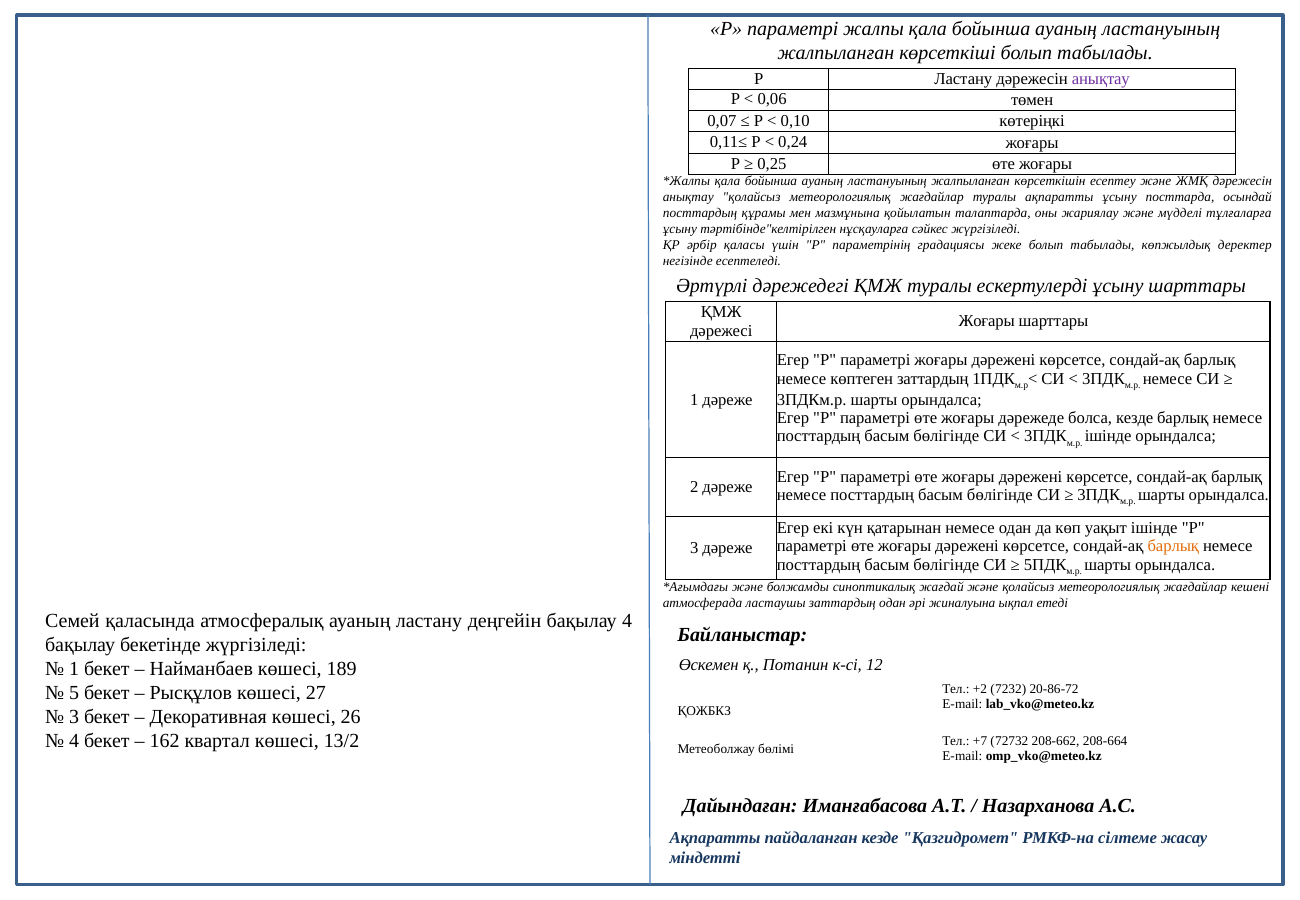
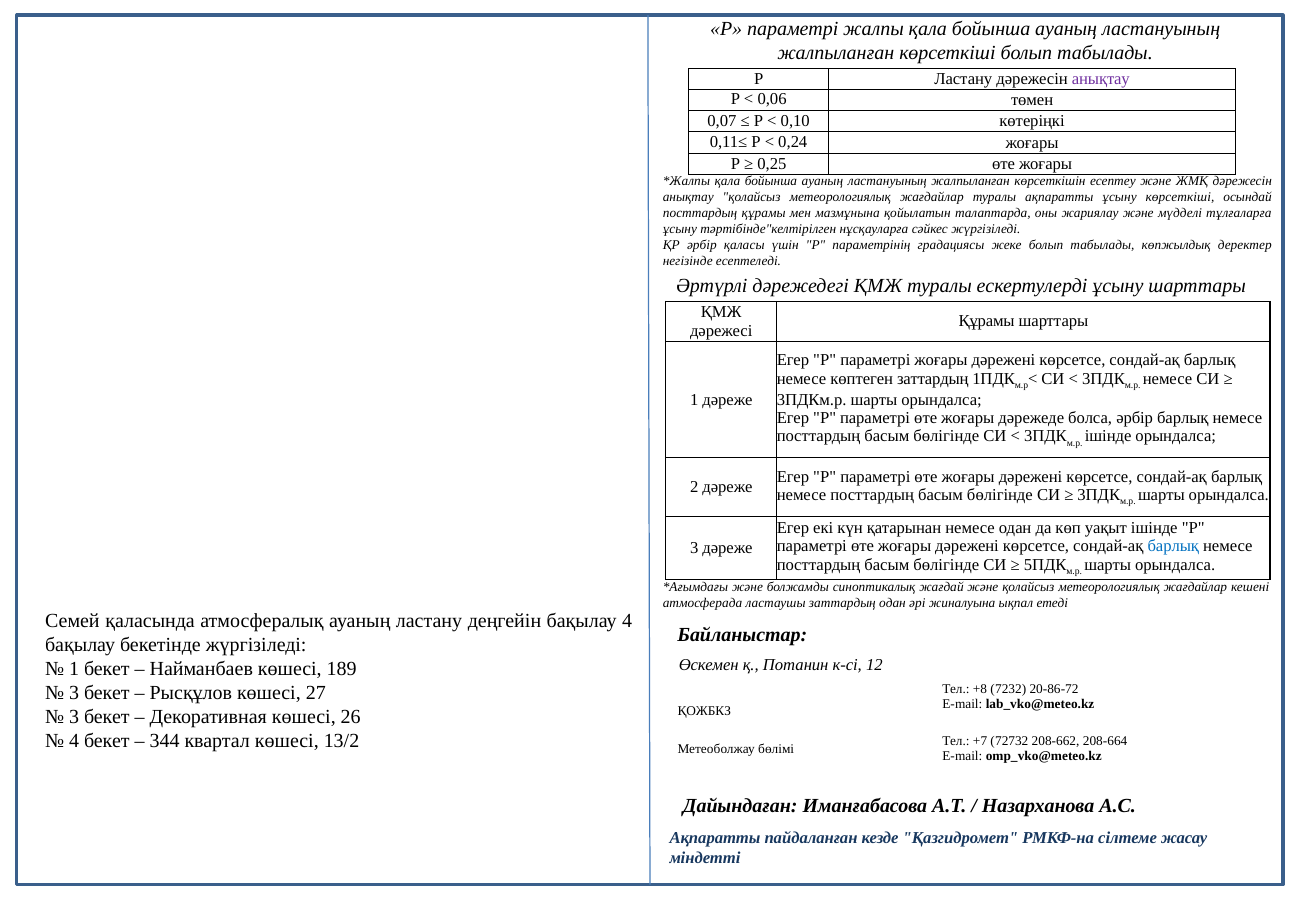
ұсыну посттарда: посттарда -> көрсеткіші
Жоғары at (987, 321): Жоғары -> Құрамы
болса кезде: кезде -> әрбір
барлық at (1173, 546) colour: orange -> blue
+2: +2 -> +8
5 at (74, 693): 5 -> 3
162: 162 -> 344
